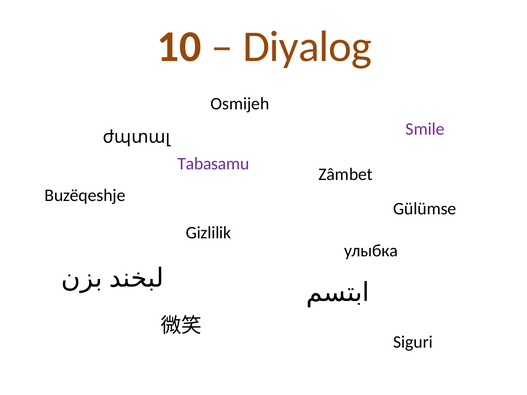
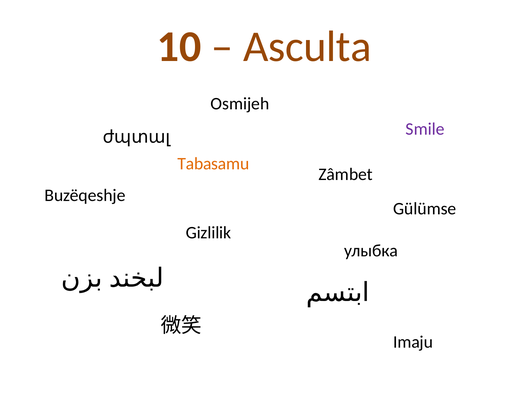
Diyalog: Diyalog -> Asculta
Tabasamu colour: purple -> orange
Siguri: Siguri -> Imaju
